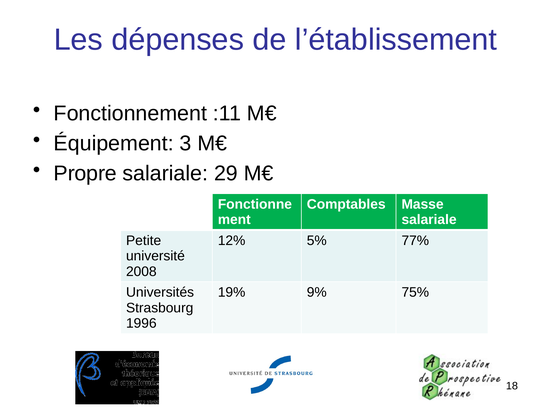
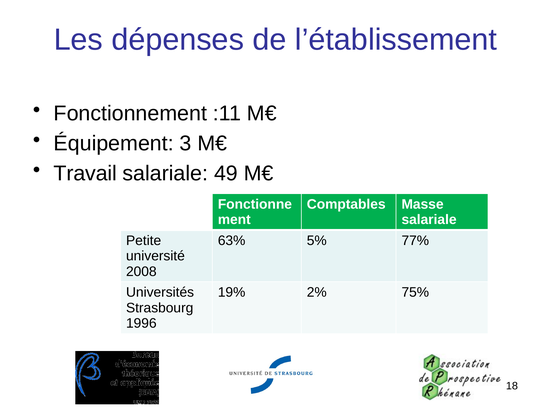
Propre: Propre -> Travail
29: 29 -> 49
12%: 12% -> 63%
9%: 9% -> 2%
